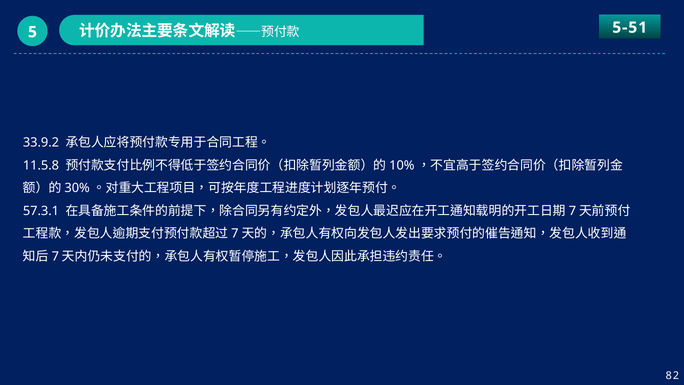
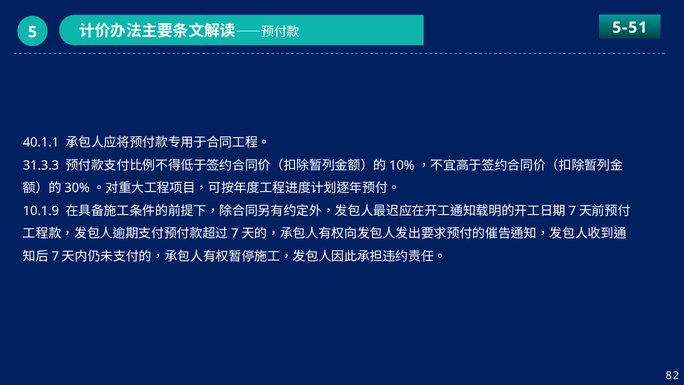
33.9.2: 33.9.2 -> 40.1.1
11.5.8: 11.5.8 -> 31.3.3
57.3.1: 57.3.1 -> 10.1.9
